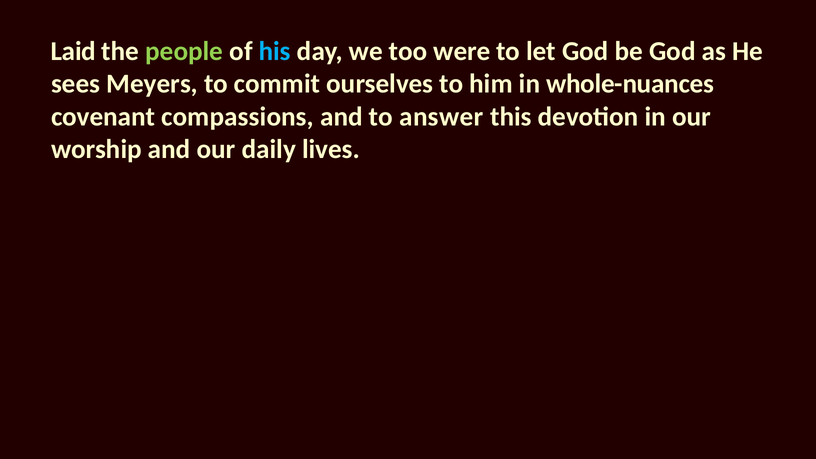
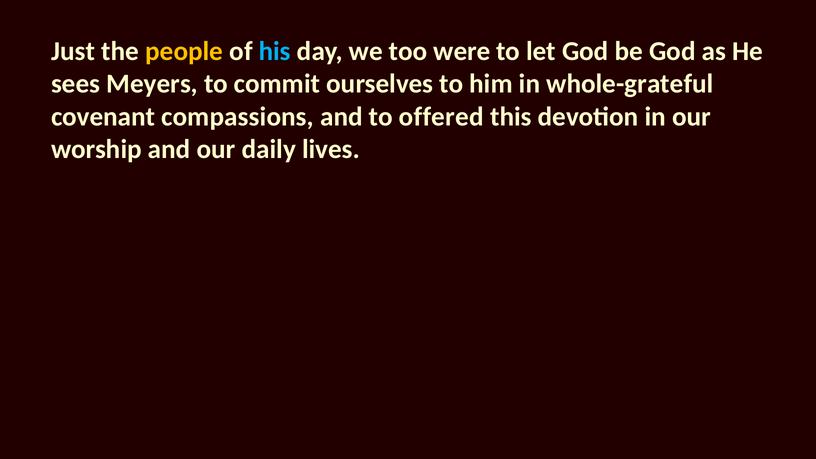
Laid: Laid -> Just
people colour: light green -> yellow
whole-nuances: whole-nuances -> whole-grateful
answer: answer -> offered
